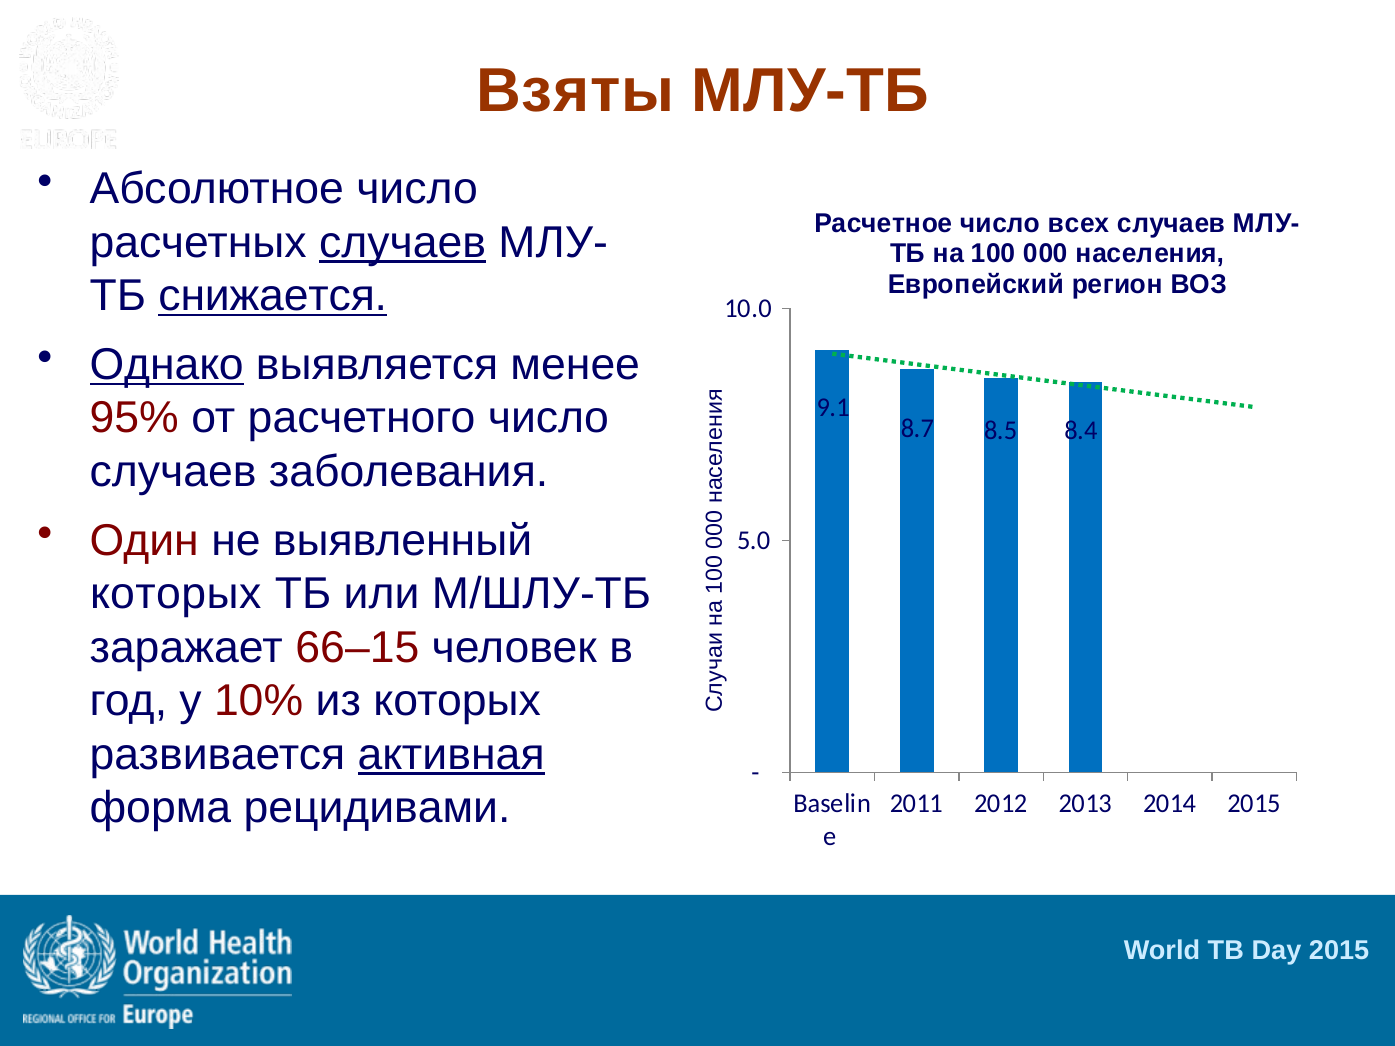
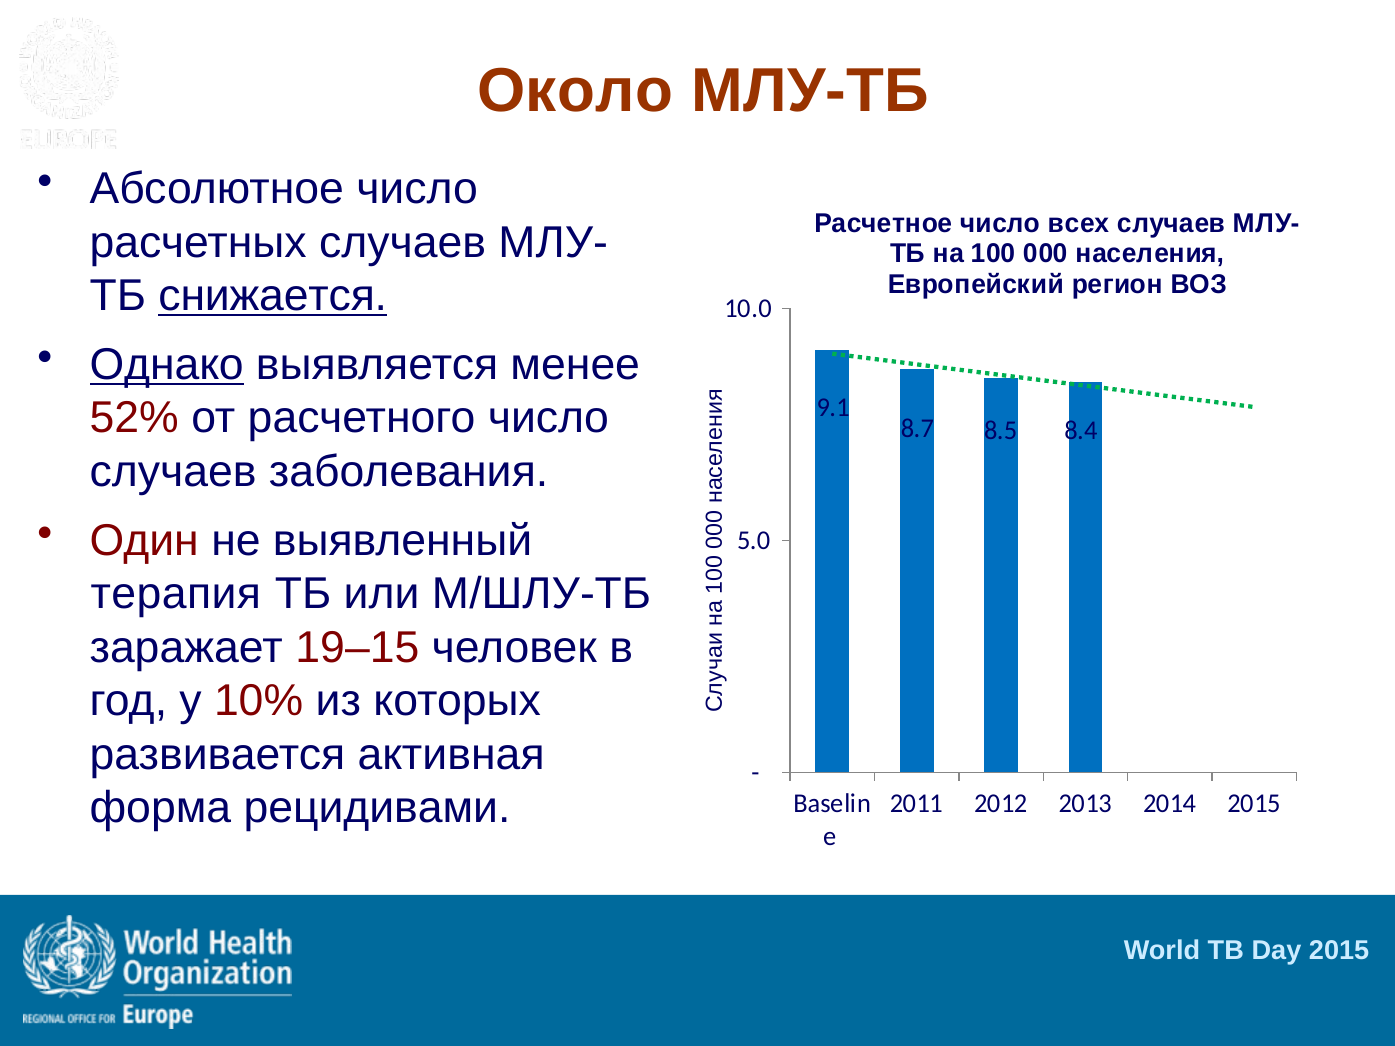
Взяты: Взяты -> Около
случаев at (403, 242) underline: present -> none
95%: 95% -> 52%
которых at (176, 594): которых -> терапия
66–15: 66–15 -> 19–15
активная underline: present -> none
